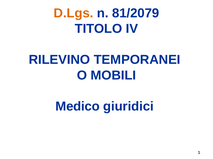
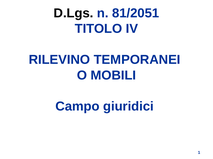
D.Lgs colour: orange -> black
81/2079: 81/2079 -> 81/2051
Medico: Medico -> Campo
